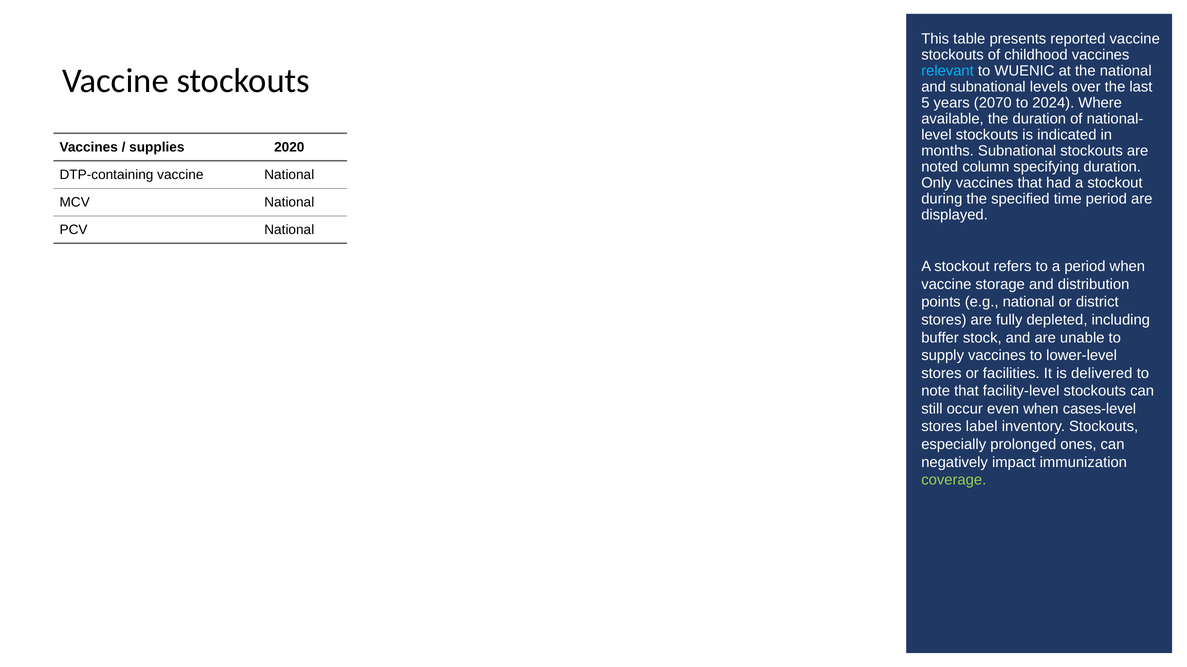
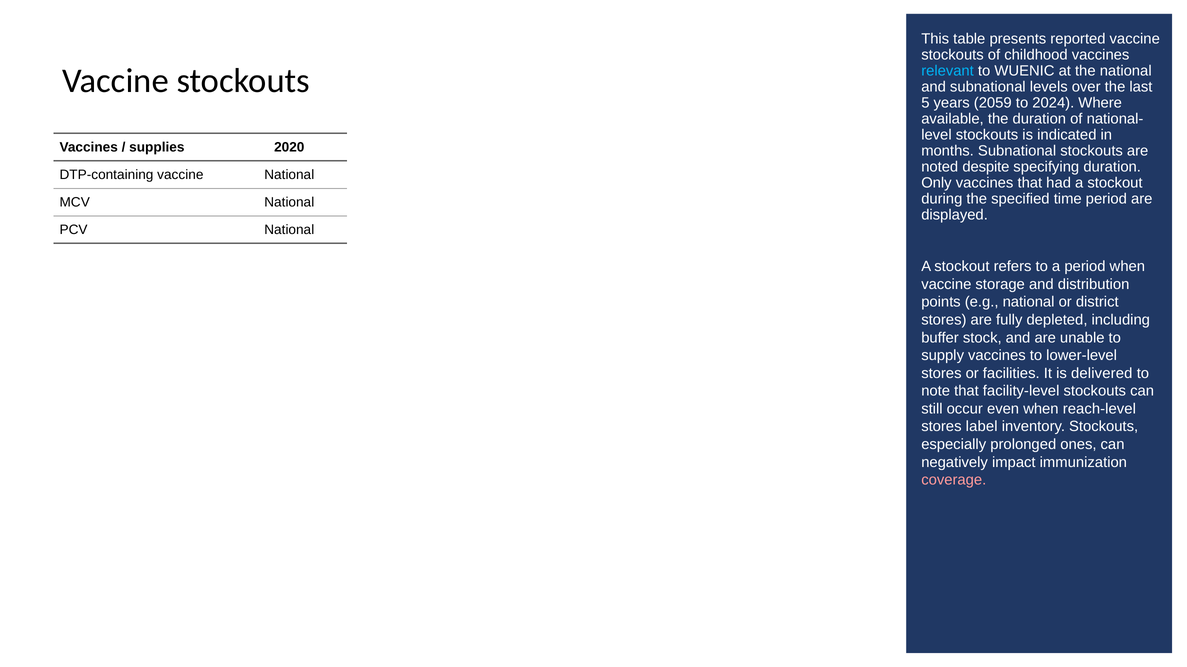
2070: 2070 -> 2059
column: column -> despite
cases-level: cases-level -> reach-level
coverage colour: light green -> pink
